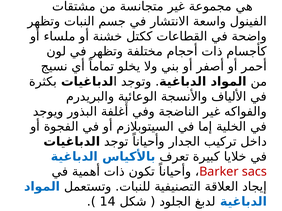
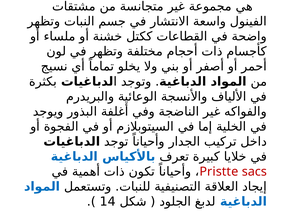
Barker: Barker -> Pristte
